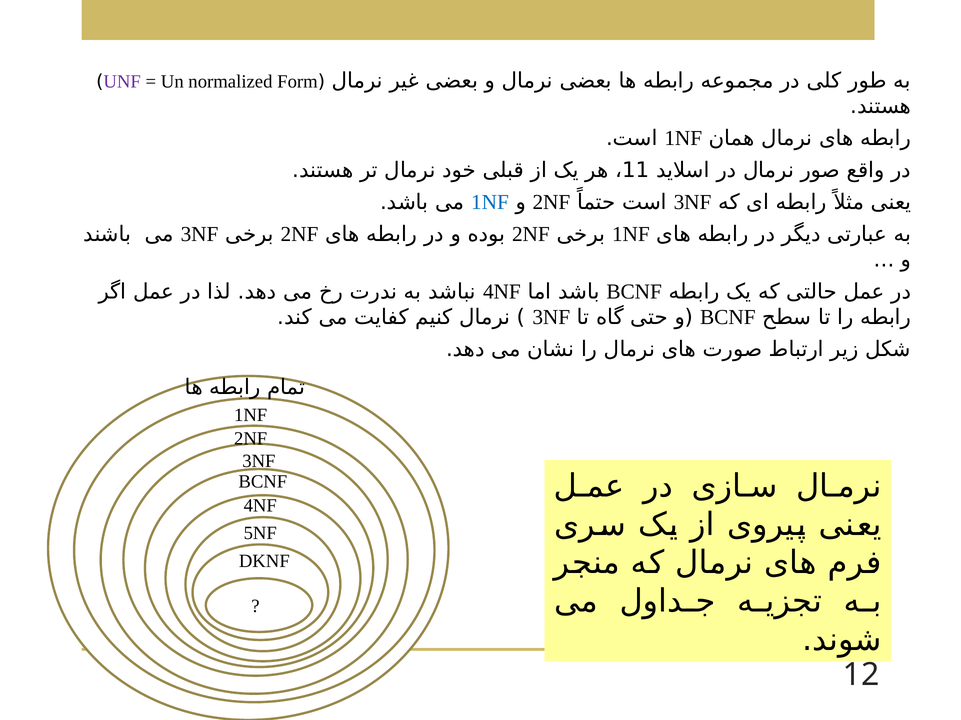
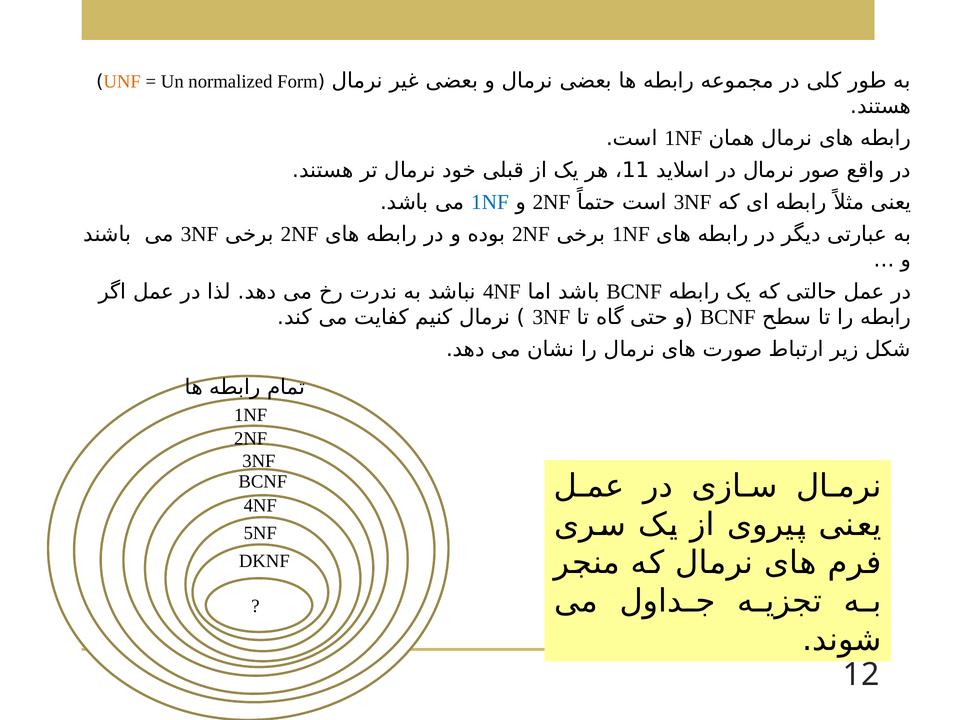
UNF colour: purple -> orange
